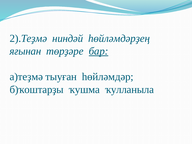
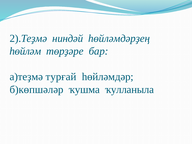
яғынан: яғынан -> һөйләм
бар underline: present -> none
тыуған: тыуған -> турғай
б)ҡоштарҙы: б)ҡоштарҙы -> б)көпшәләр
